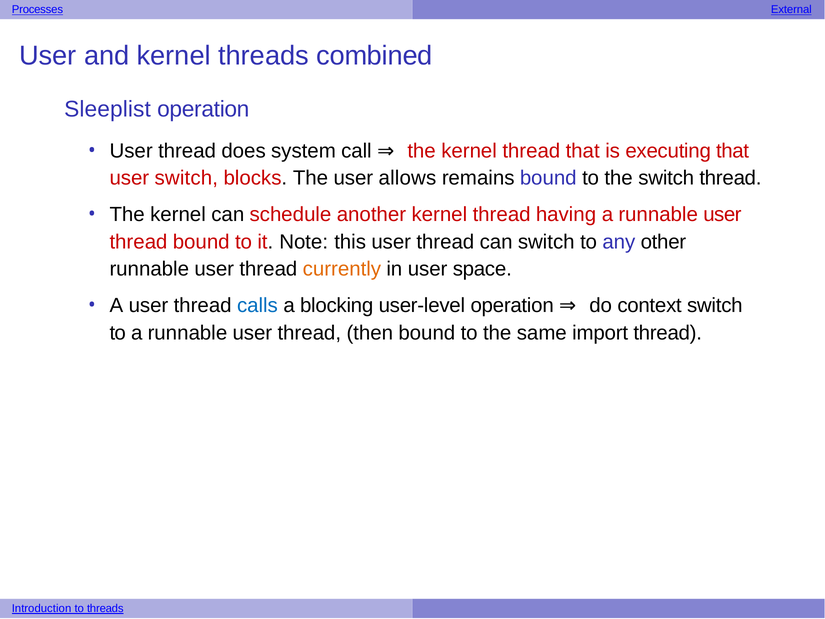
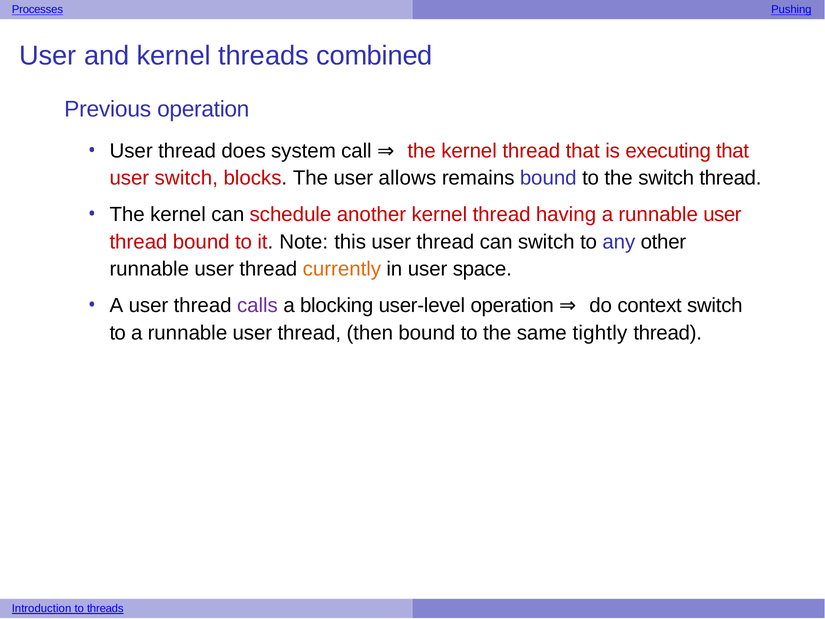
External: External -> Pushing
Sleeplist: Sleeplist -> Previous
calls colour: blue -> purple
import: import -> tightly
